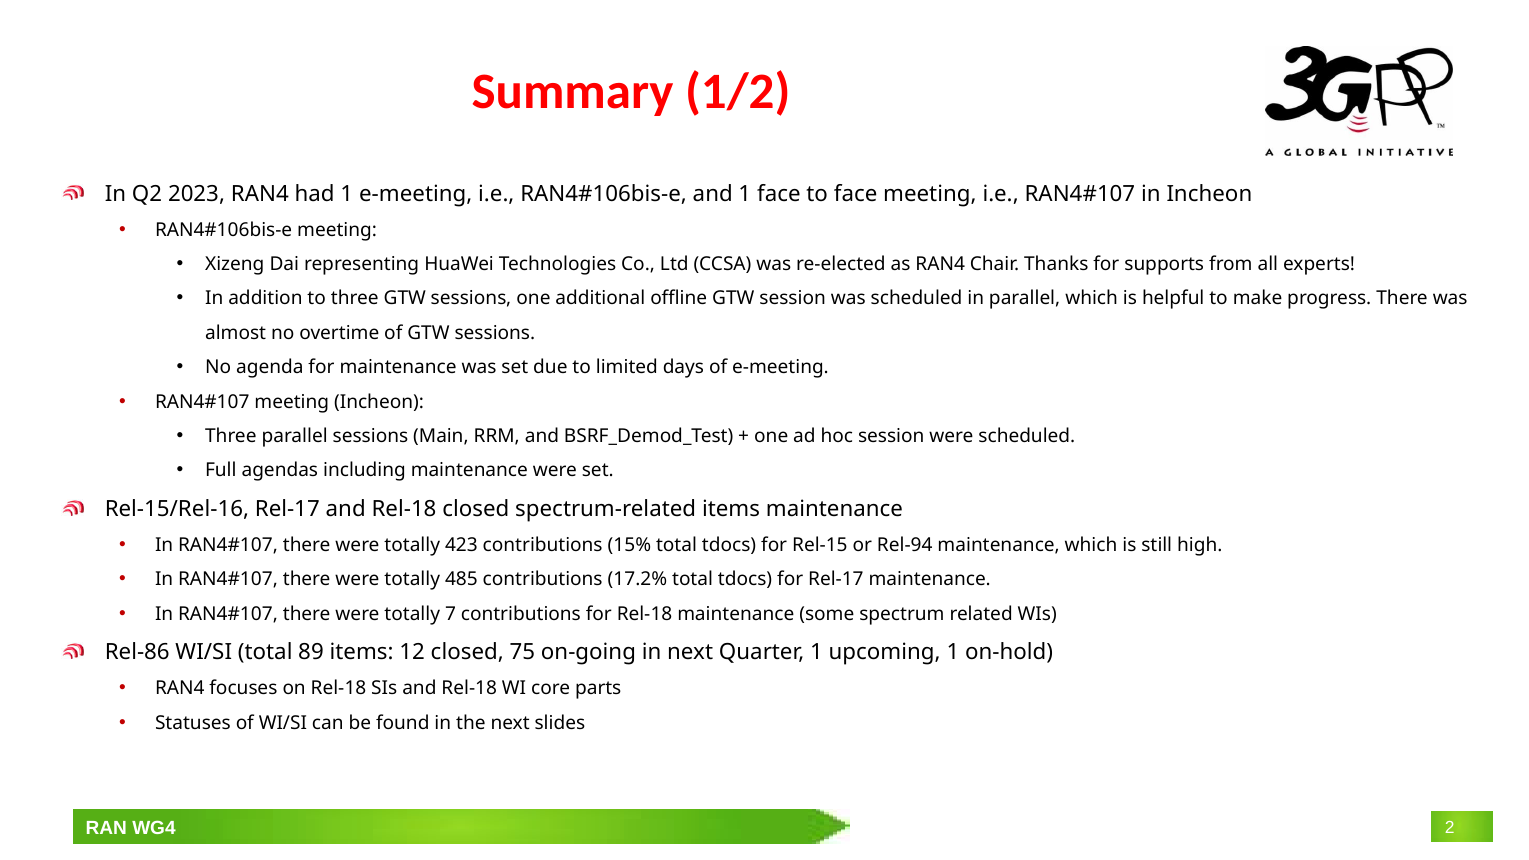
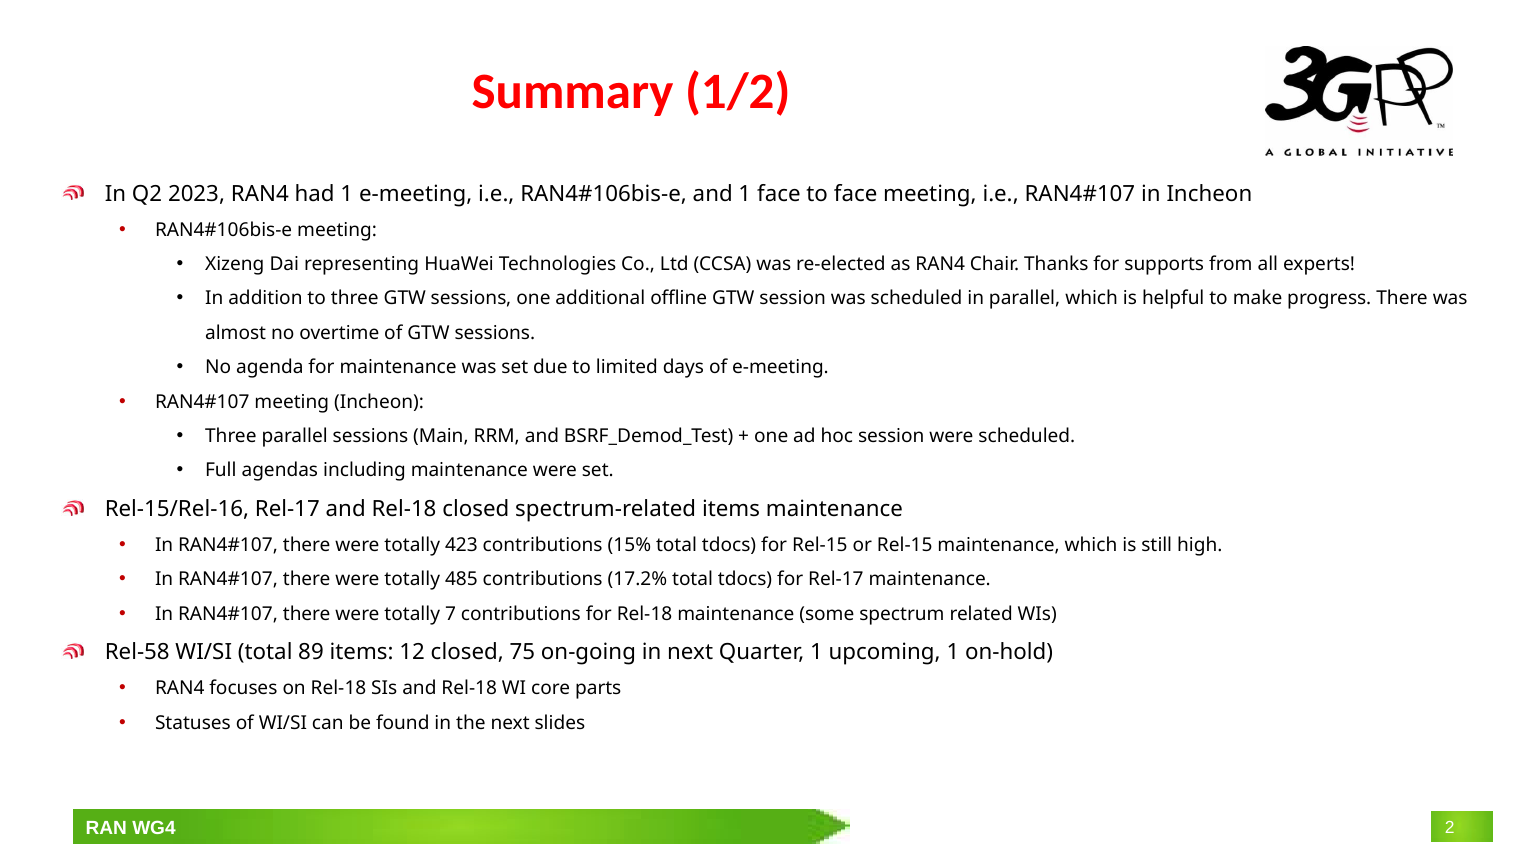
or Rel-94: Rel-94 -> Rel-15
Rel-86: Rel-86 -> Rel-58
